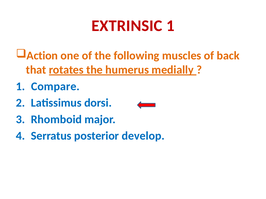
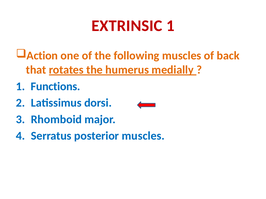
Compare: Compare -> Functions
posterior develop: develop -> muscles
